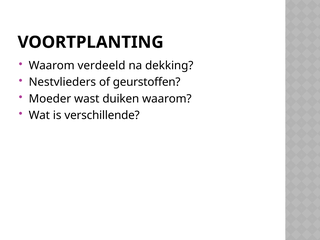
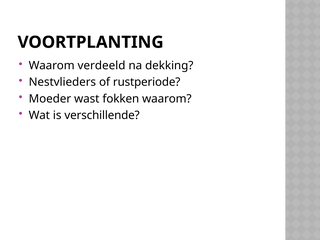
geurstoffen: geurstoffen -> rustperiode
duiken: duiken -> fokken
